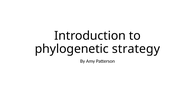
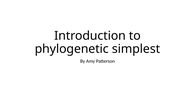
strategy: strategy -> simplest
